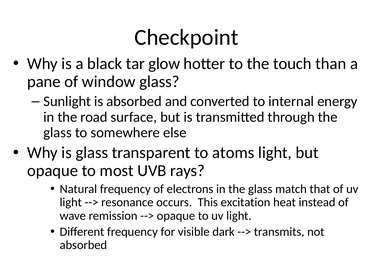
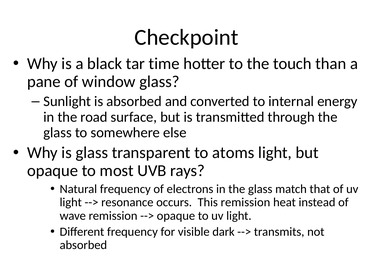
glow: glow -> time
This excitation: excitation -> remission
